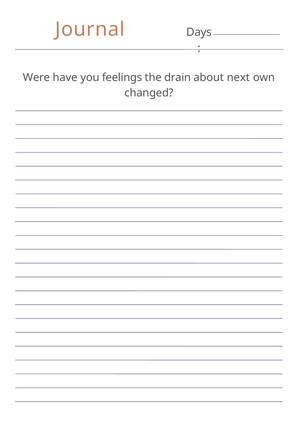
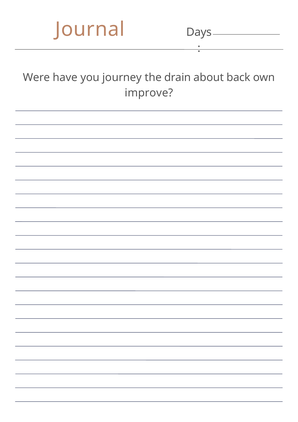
feelings: feelings -> journey
next: next -> back
changed: changed -> improve
